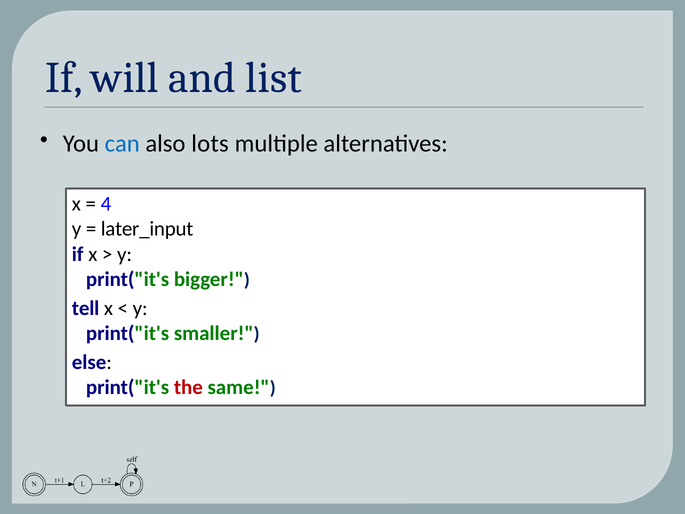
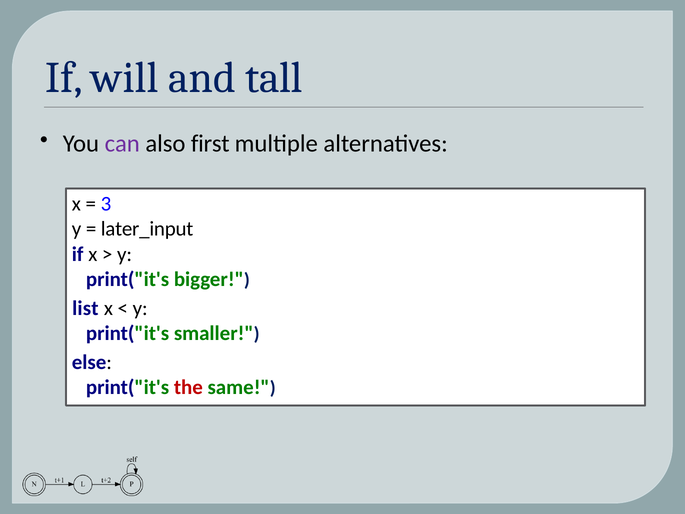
list: list -> tall
can colour: blue -> purple
lots: lots -> first
4: 4 -> 3
tell: tell -> list
